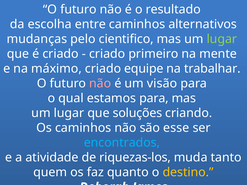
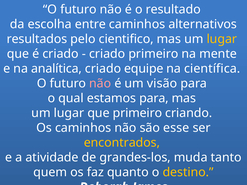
mudanças: mudanças -> resultados
lugar at (222, 39) colour: light green -> yellow
máximo: máximo -> analítica
trabalhar: trabalhar -> científica
que soluções: soluções -> primeiro
encontrados colour: light blue -> yellow
riquezas-los: riquezas-los -> grandes-los
